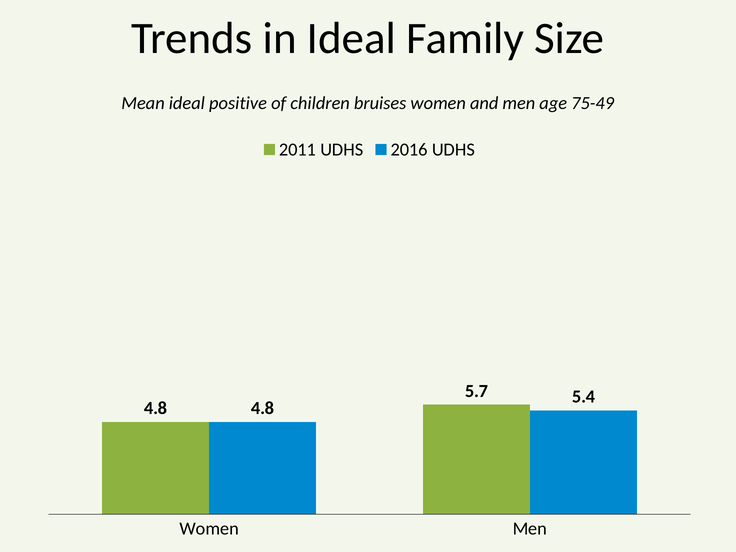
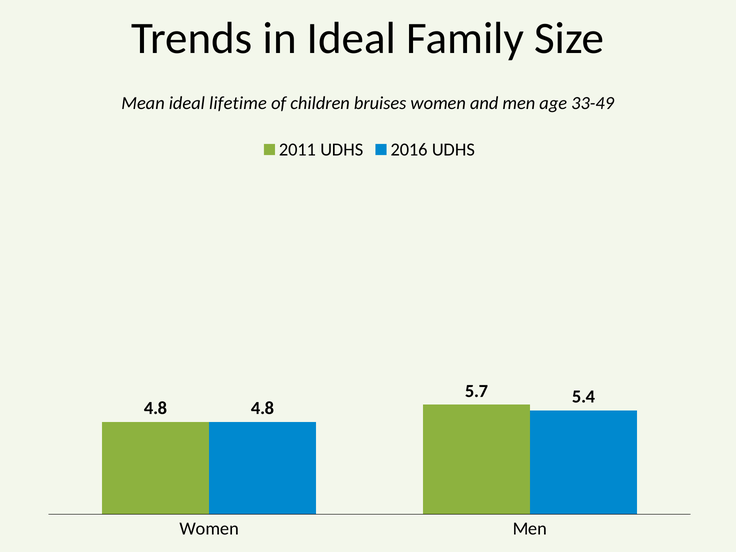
positive: positive -> lifetime
75-49: 75-49 -> 33-49
